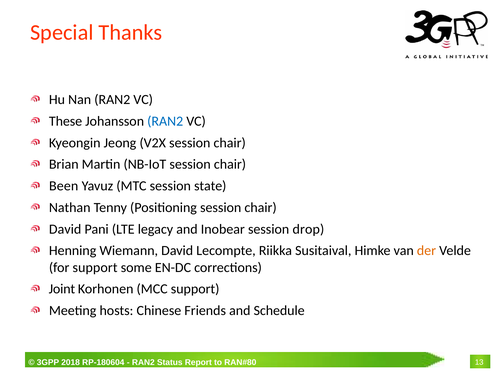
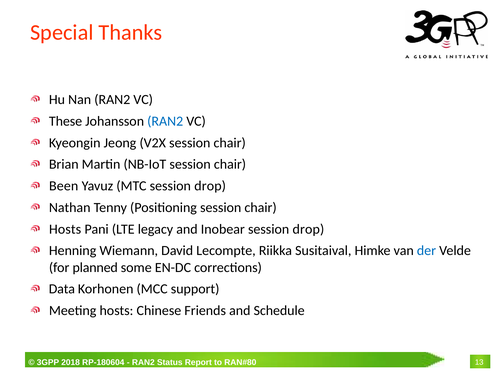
MTC session state: state -> drop
David at (65, 229): David -> Hosts
der colour: orange -> blue
for support: support -> planned
Joint: Joint -> Data
